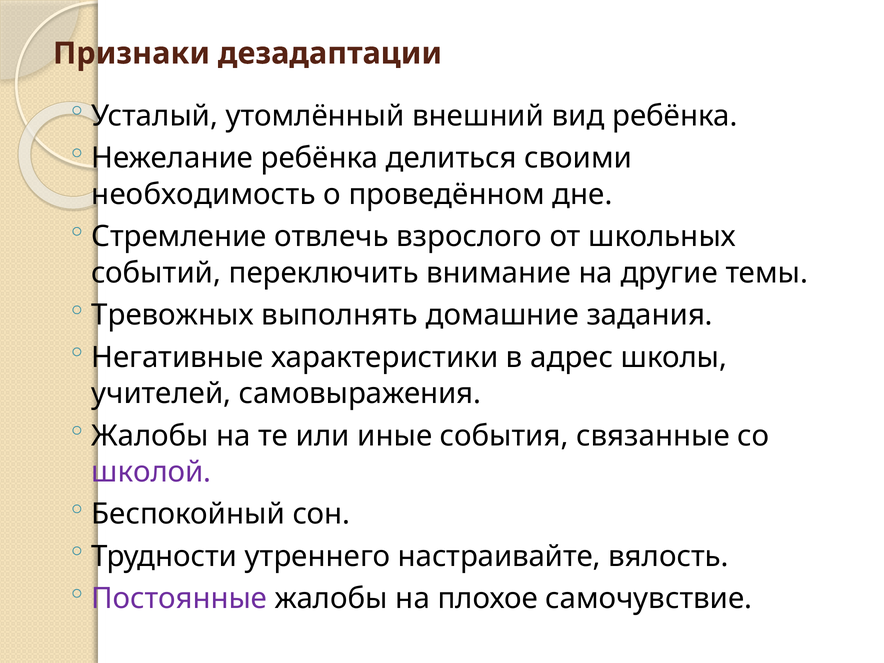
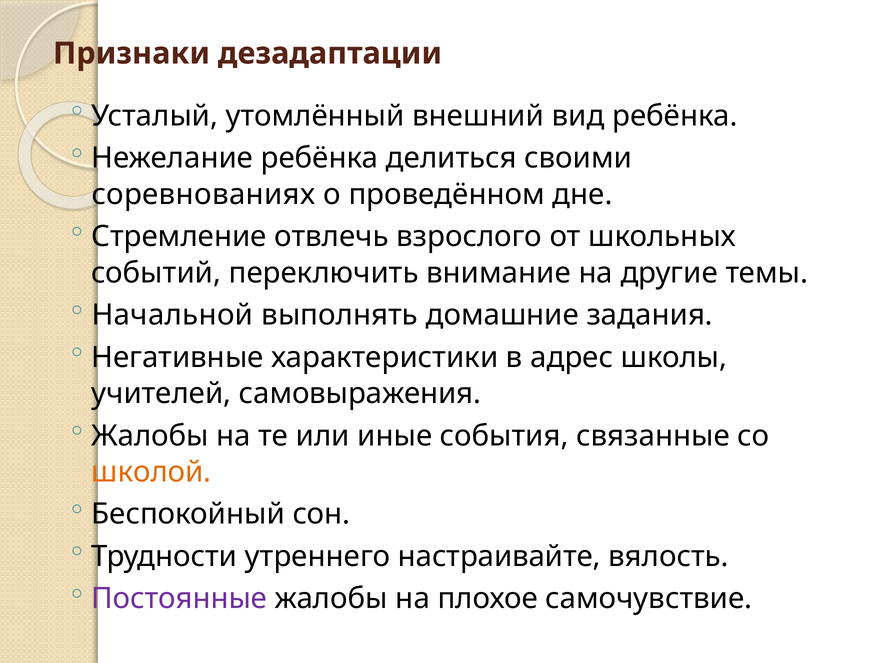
необходимость: необходимость -> соревнованиях
Тревожных: Тревожных -> Начальной
школой colour: purple -> orange
